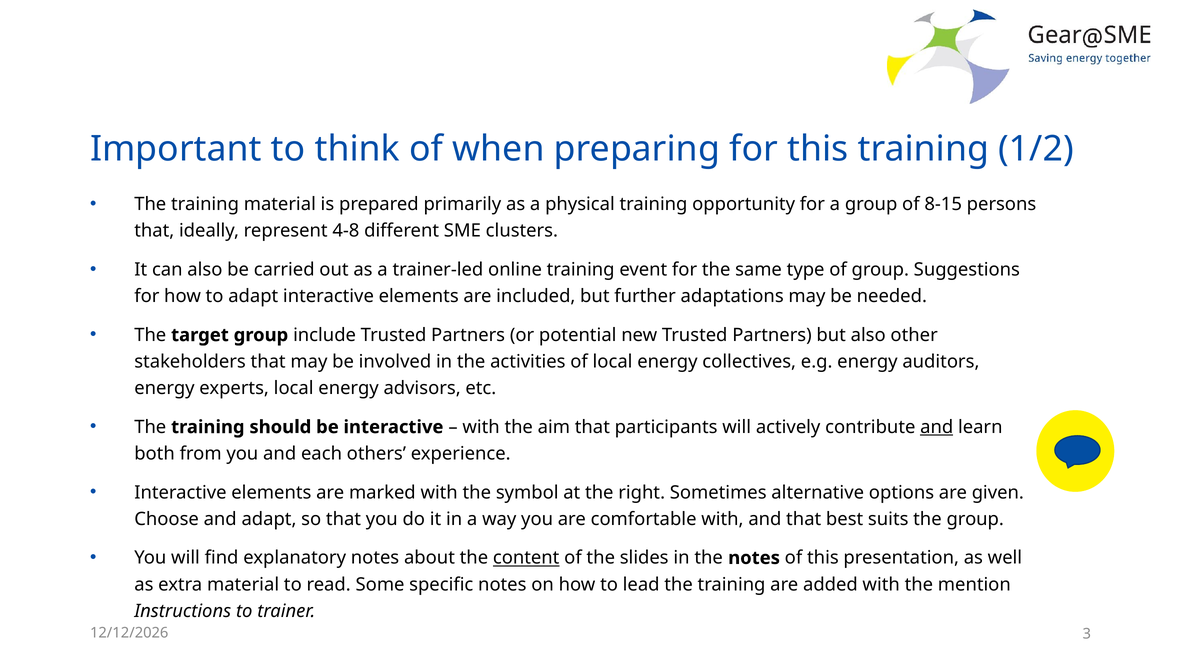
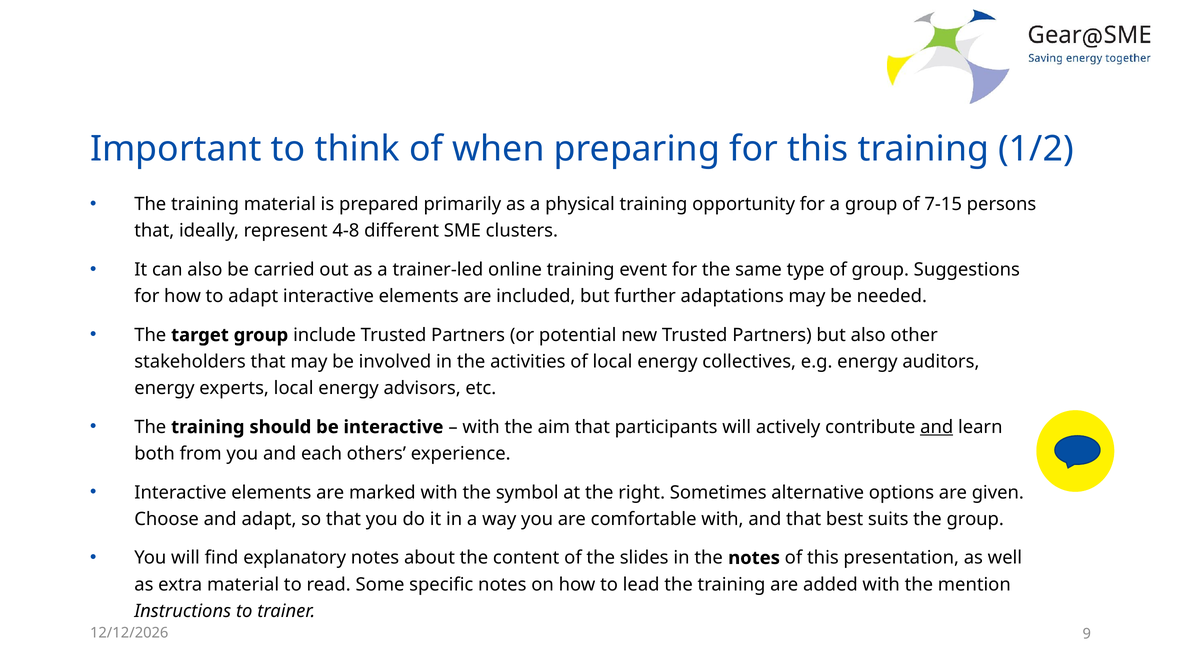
8-15: 8-15 -> 7-15
content underline: present -> none
3: 3 -> 9
